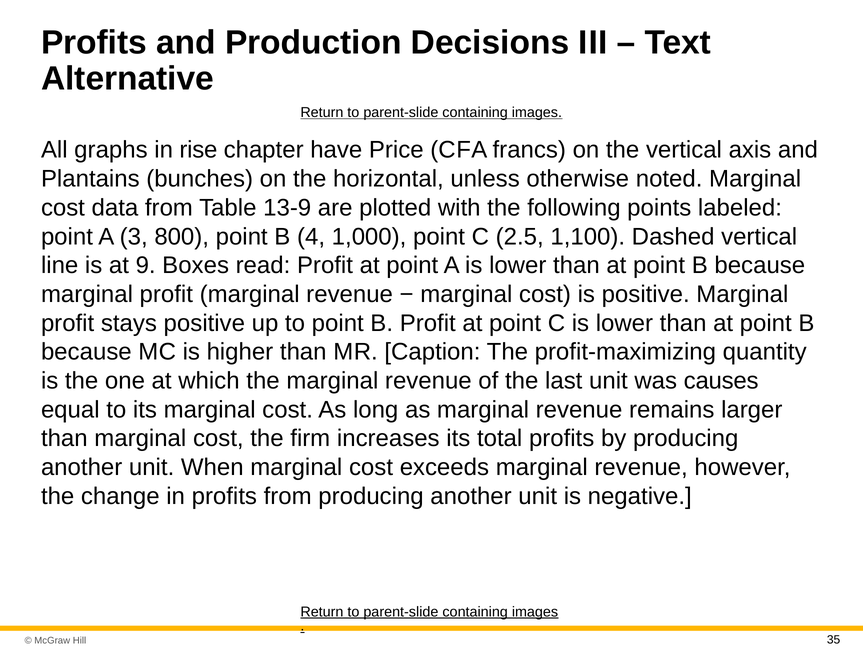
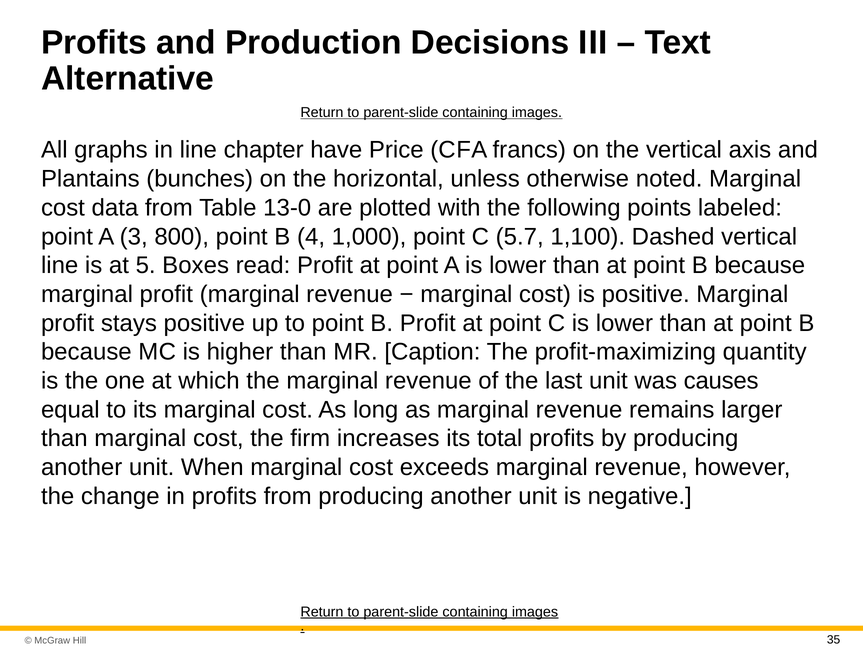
in rise: rise -> line
13-9: 13-9 -> 13-0
2.5: 2.5 -> 5.7
9: 9 -> 5
